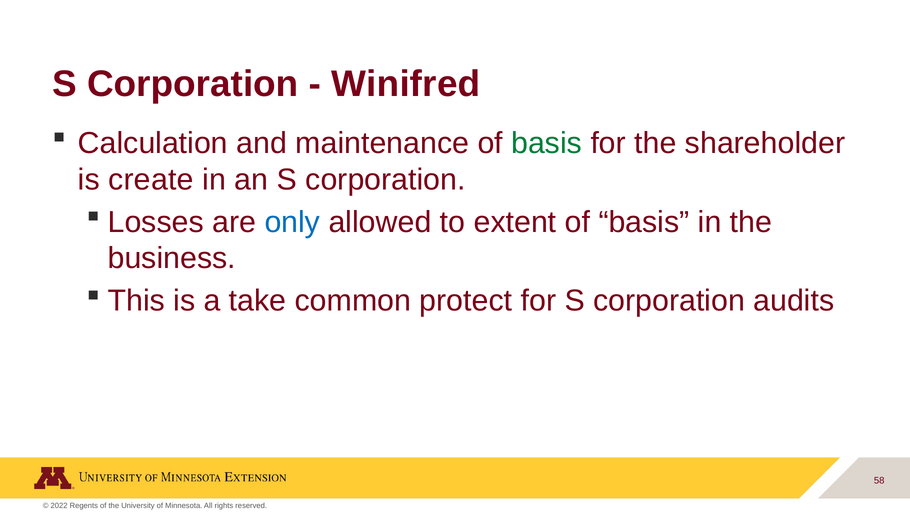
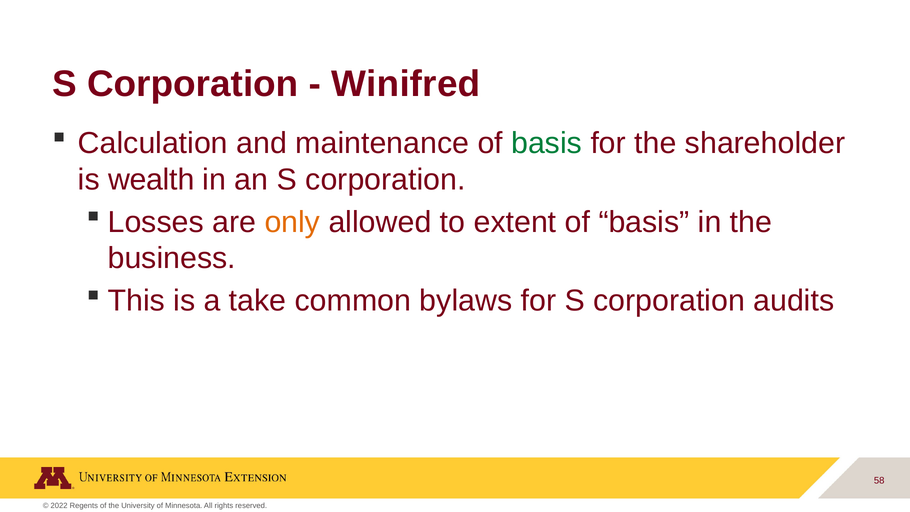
create: create -> wealth
only colour: blue -> orange
protect: protect -> bylaws
